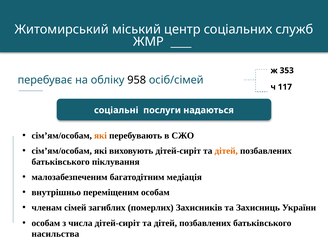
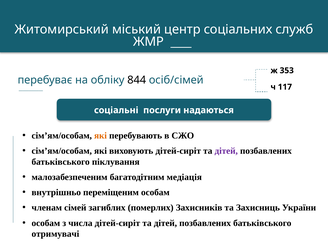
958: 958 -> 844
дітей at (226, 151) colour: orange -> purple
насильства: насильства -> отримувачі
